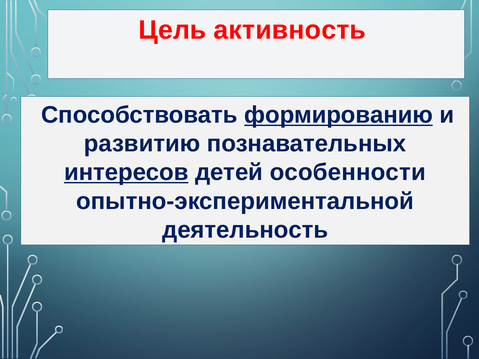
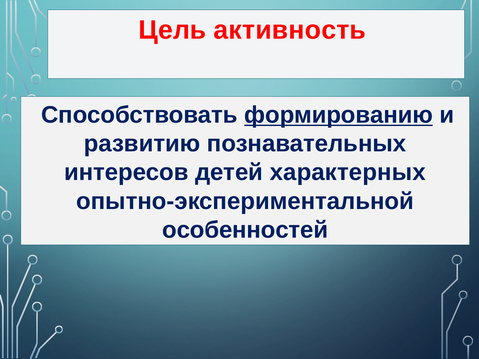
интересов underline: present -> none
особенности: особенности -> характерных
деятельность: деятельность -> особенностей
